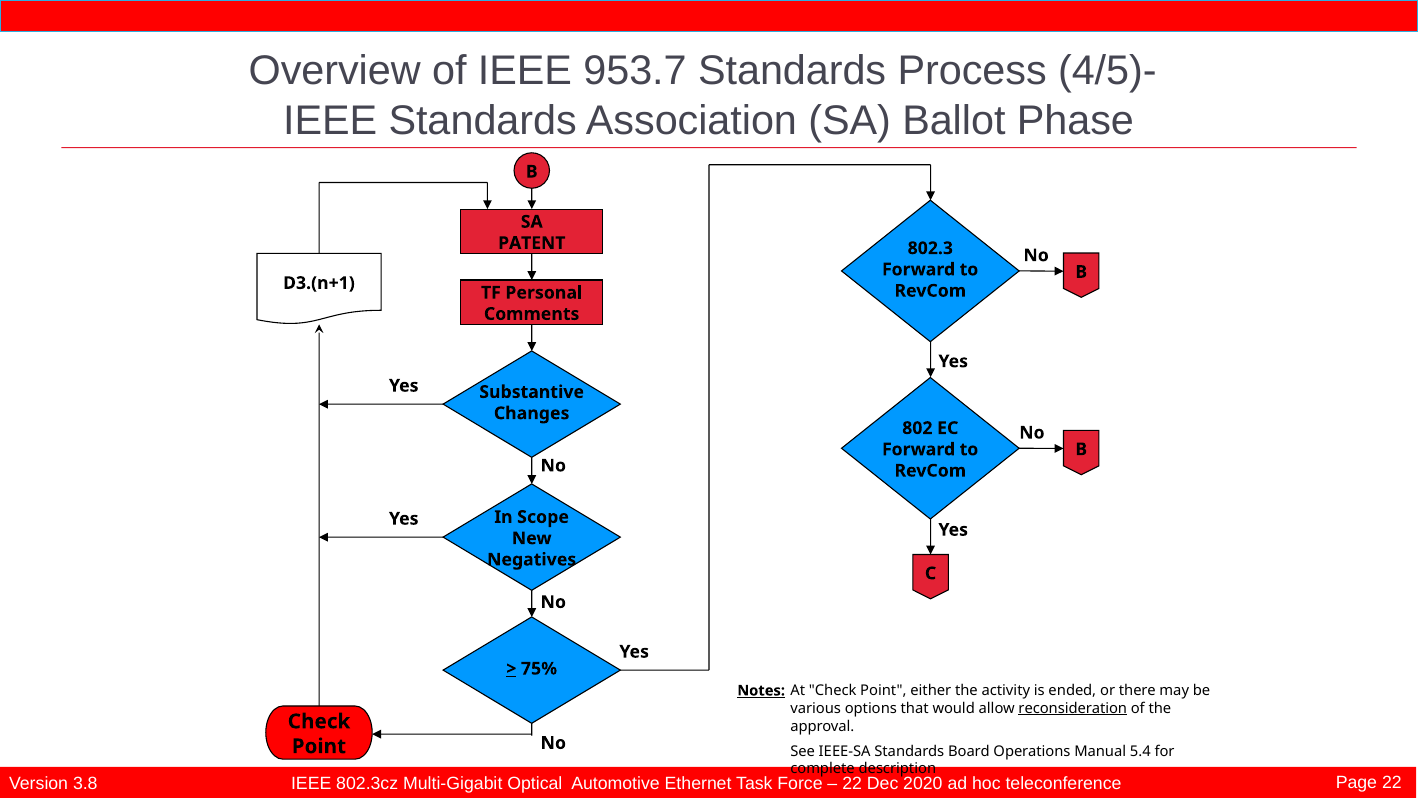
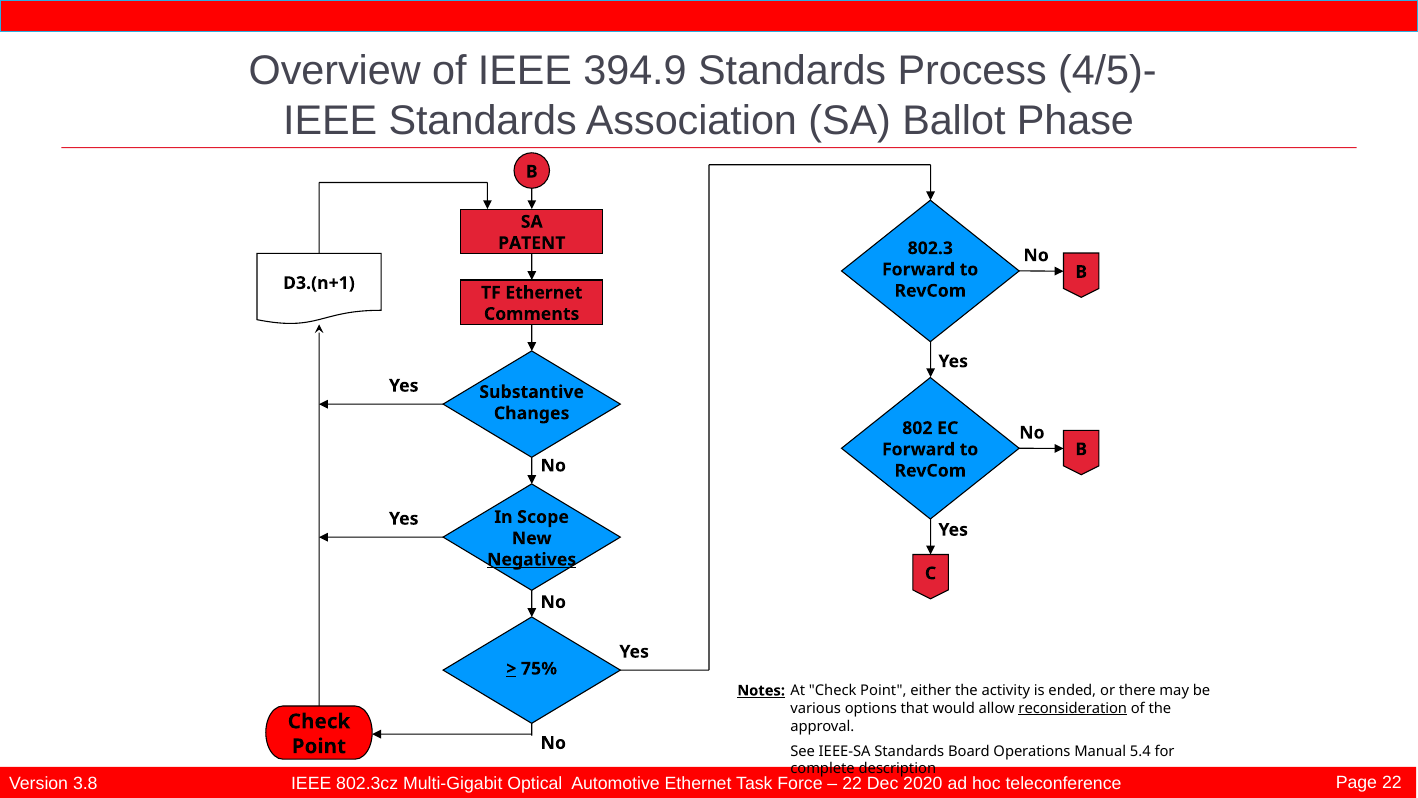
953.7: 953.7 -> 394.9
TF Personal: Personal -> Ethernet
Negatives underline: none -> present
